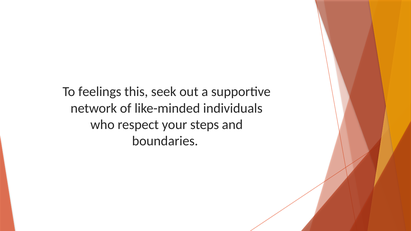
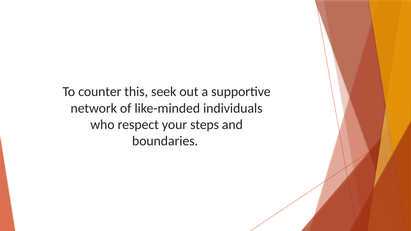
feelings: feelings -> counter
